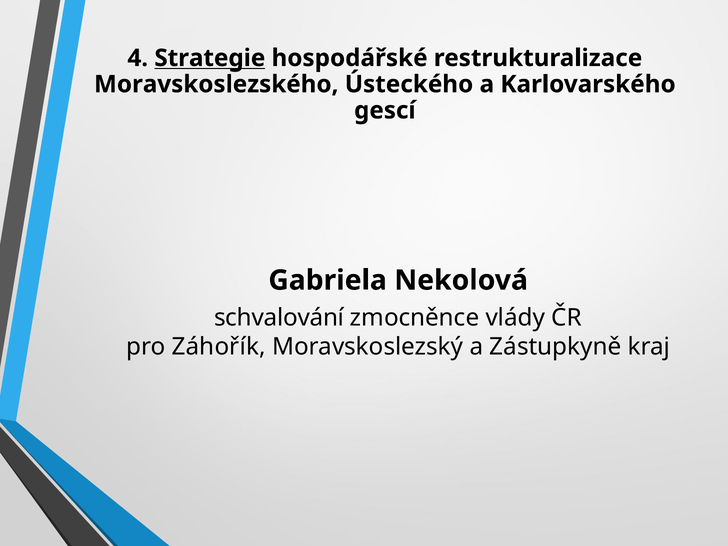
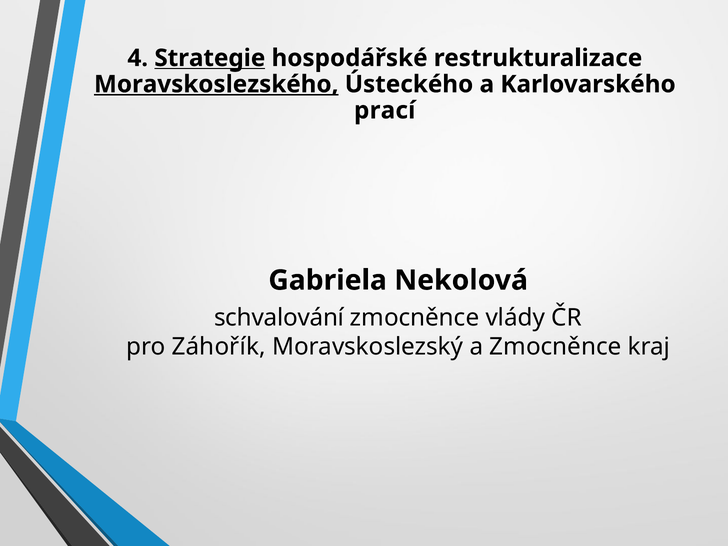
Moravskoslezského underline: none -> present
gescí: gescí -> prací
a Zástupkyně: Zástupkyně -> Zmocněnce
